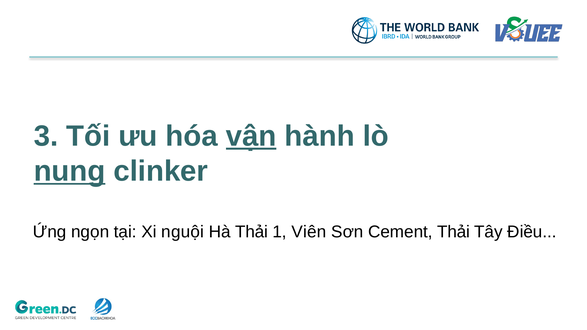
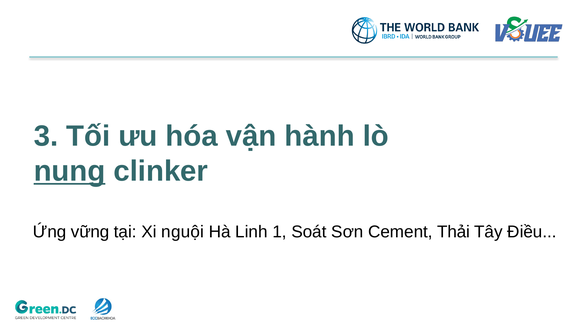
vận underline: present -> none
ngọn: ngọn -> vững
Hà Thải: Thải -> Linh
Viên: Viên -> Soát
